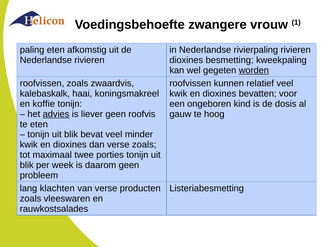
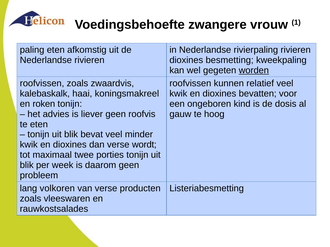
koffie: koffie -> roken
advies underline: present -> none
verse zoals: zoals -> wordt
klachten: klachten -> volkoren
